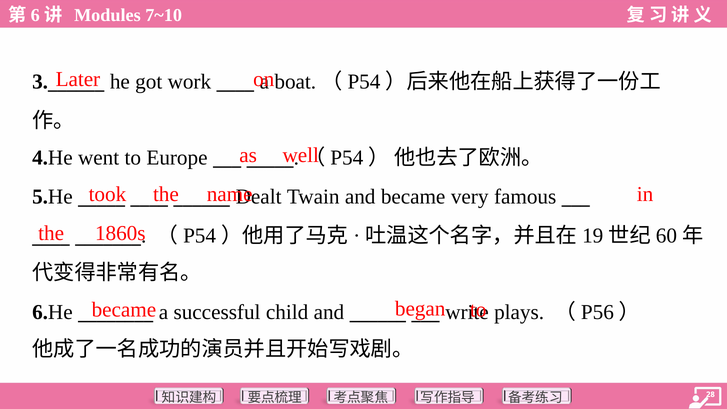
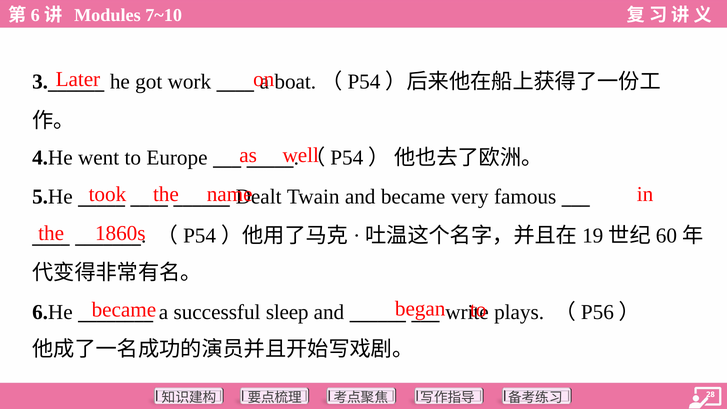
child: child -> sleep
